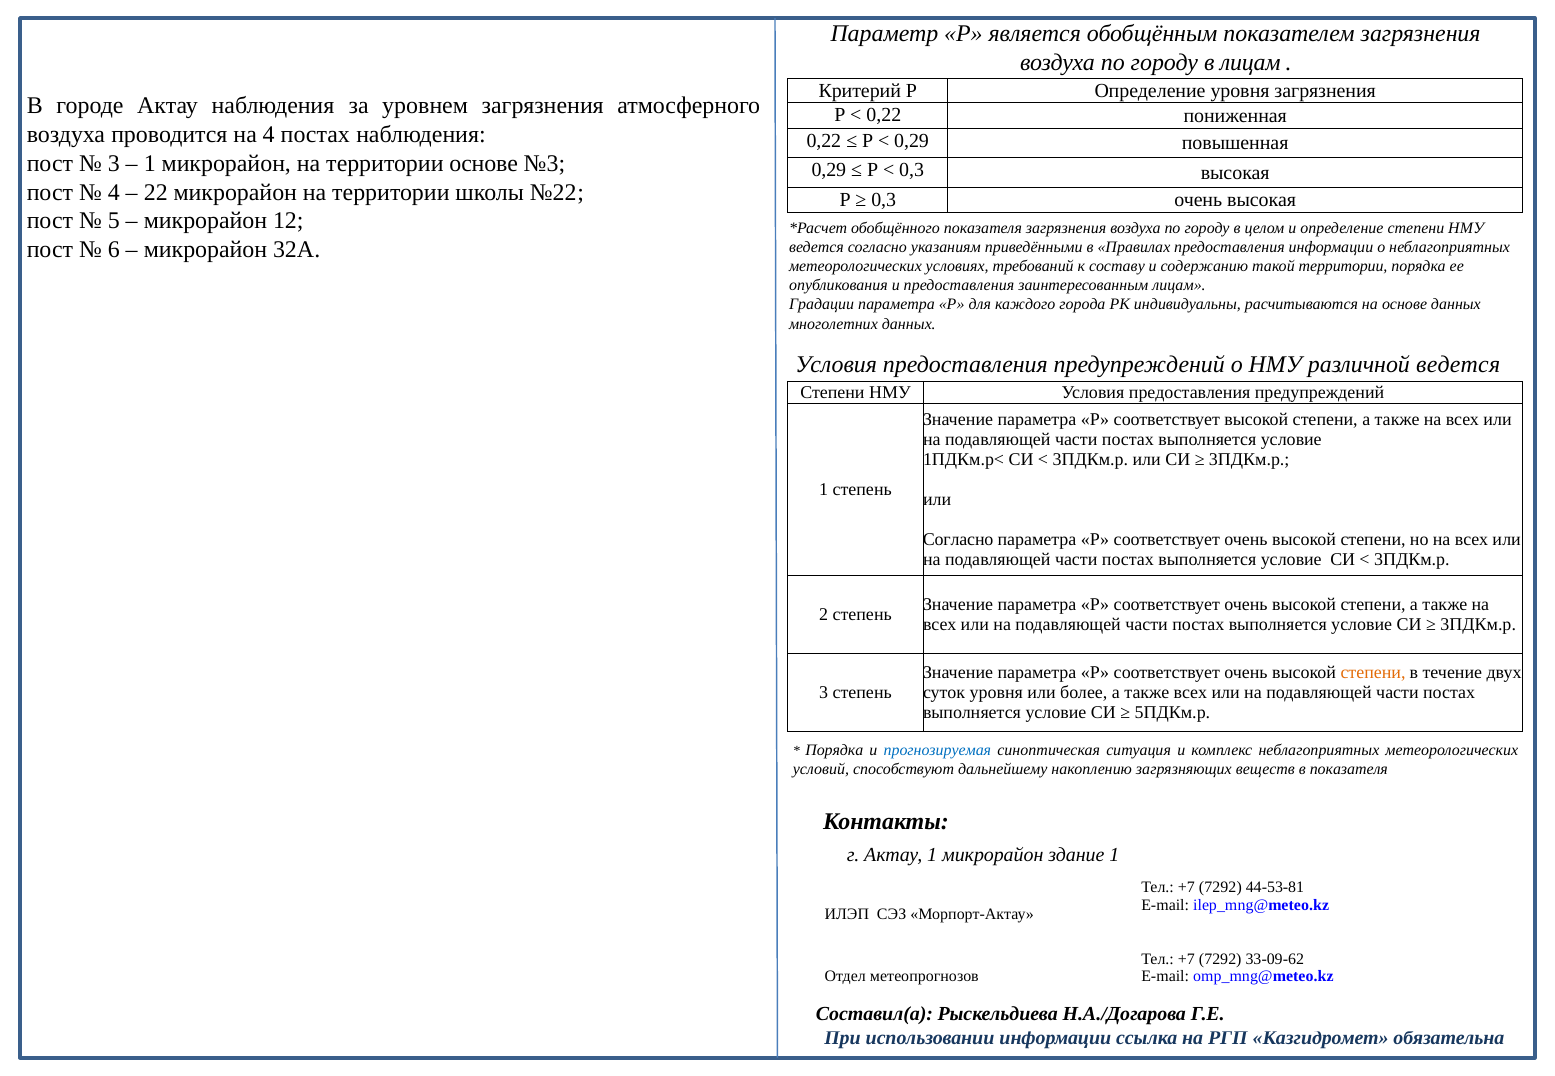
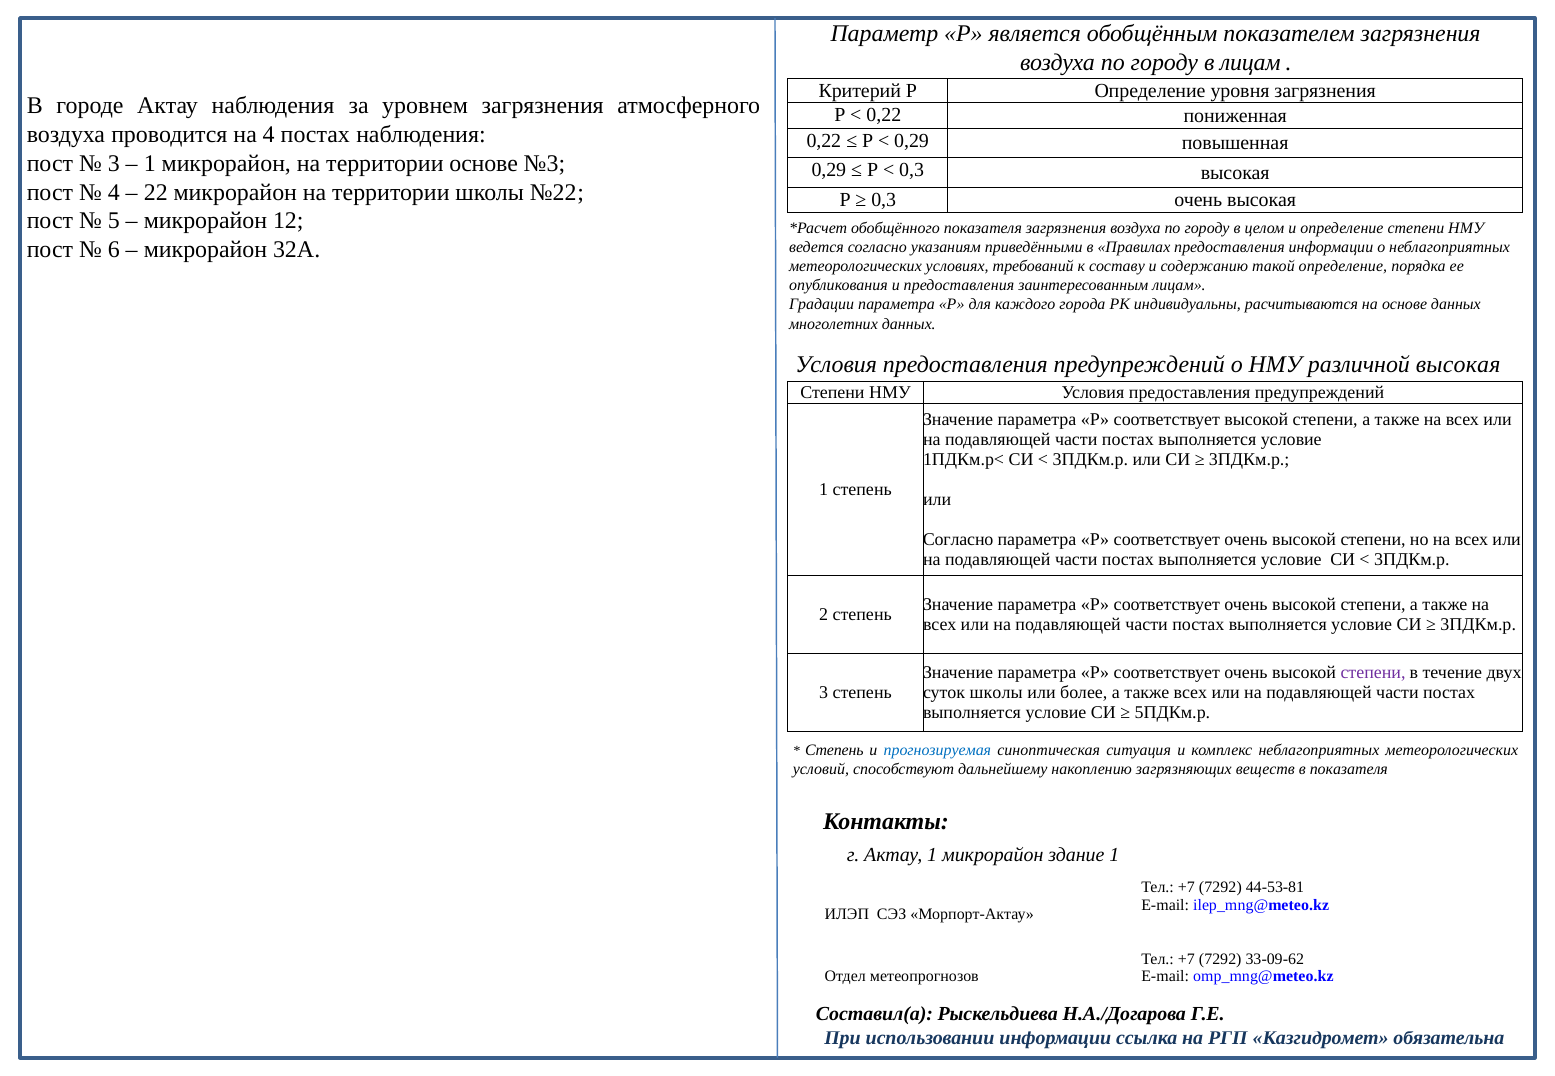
такой территории: территории -> определение
различной ведется: ведется -> высокая
степени at (1373, 673) colour: orange -> purple
суток уровня: уровня -> школы
Порядка at (834, 751): Порядка -> Степень
